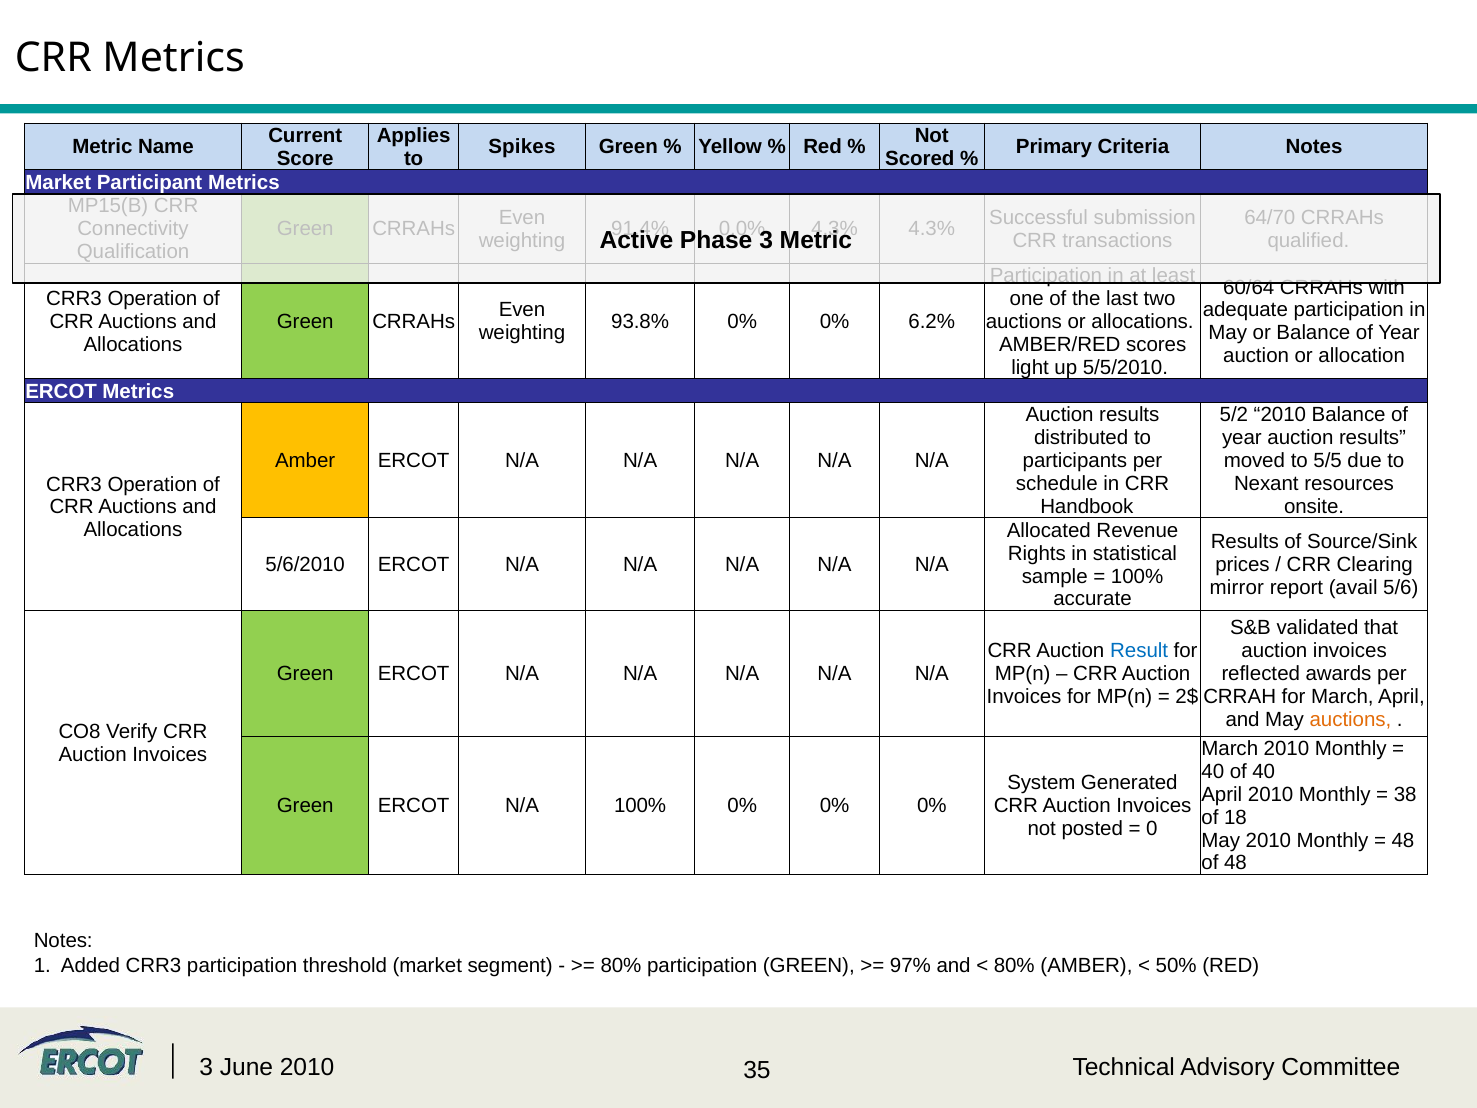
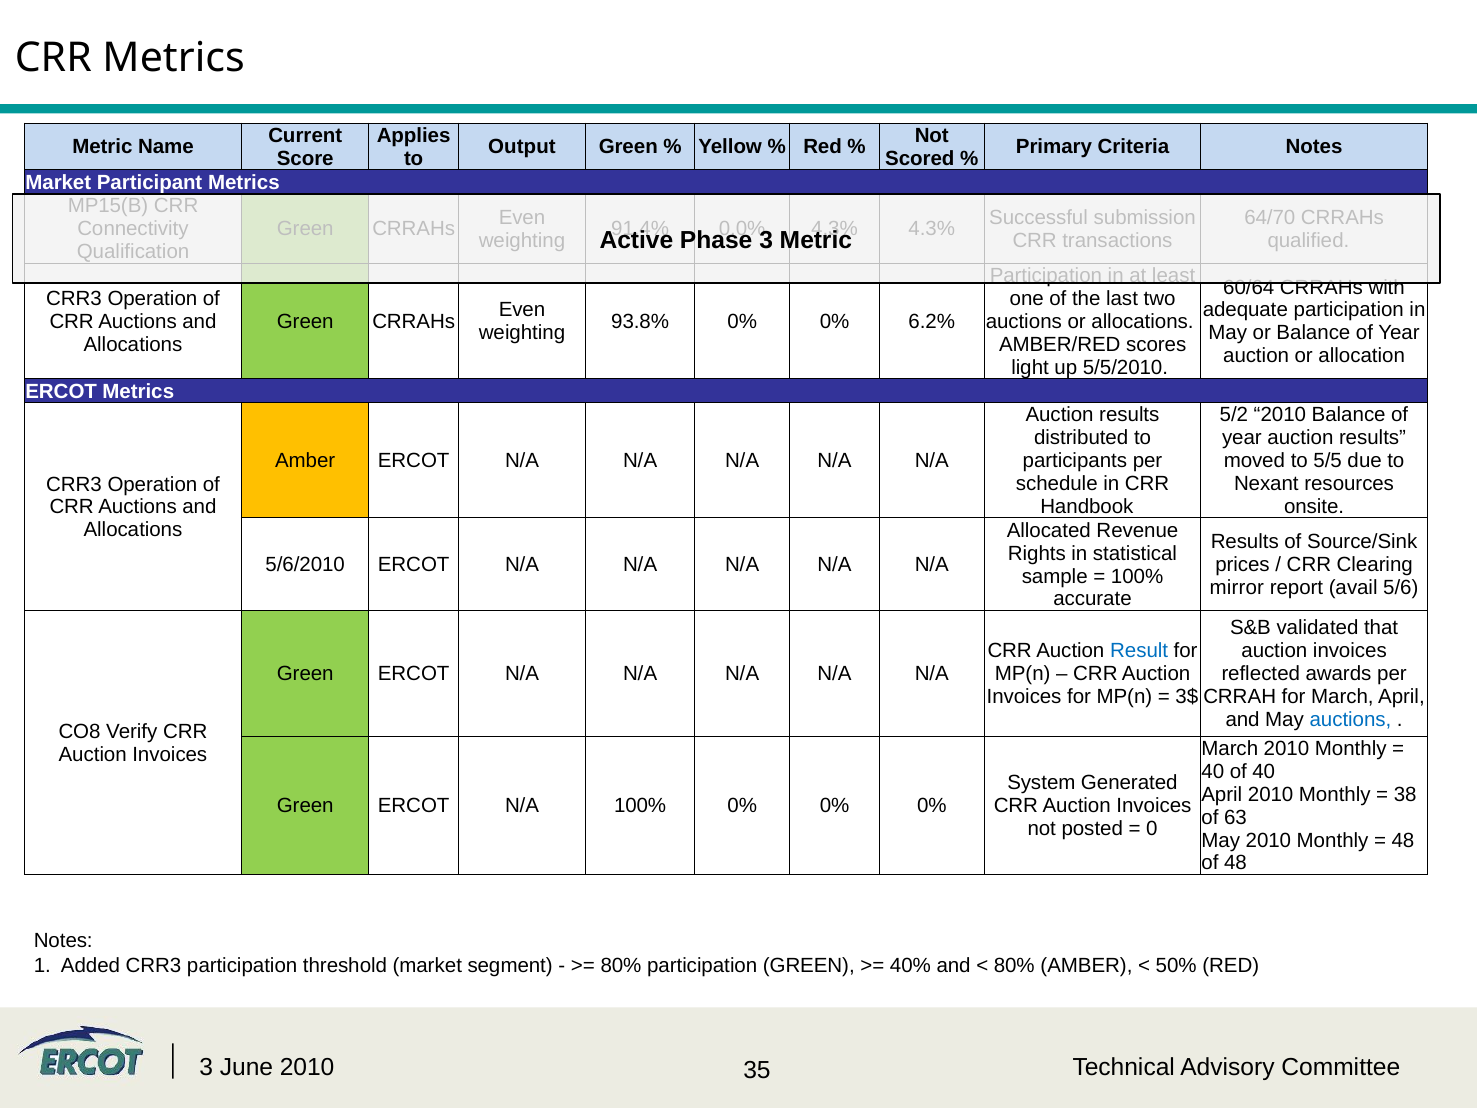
Spikes: Spikes -> Output
2$: 2$ -> 3$
auctions at (1350, 720) colour: orange -> blue
18: 18 -> 63
97%: 97% -> 40%
